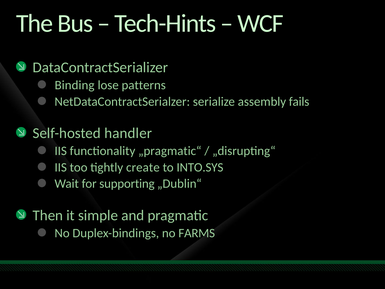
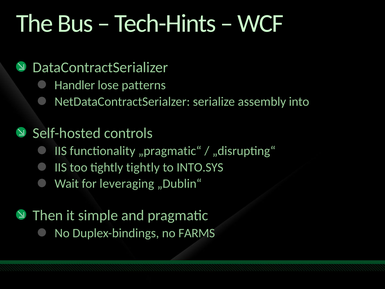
Binding: Binding -> Handler
fails: fails -> into
handler: handler -> controls
tightly create: create -> tightly
supporting: supporting -> leveraging
